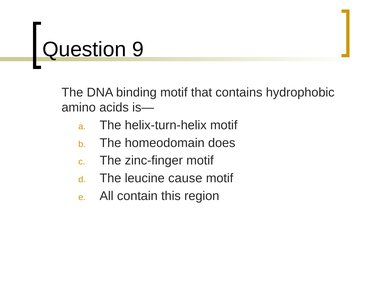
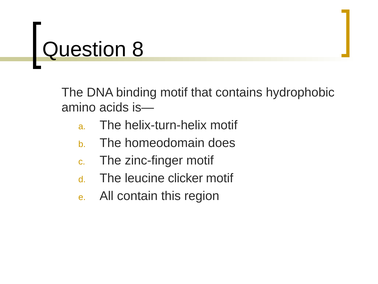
9: 9 -> 8
cause: cause -> clicker
